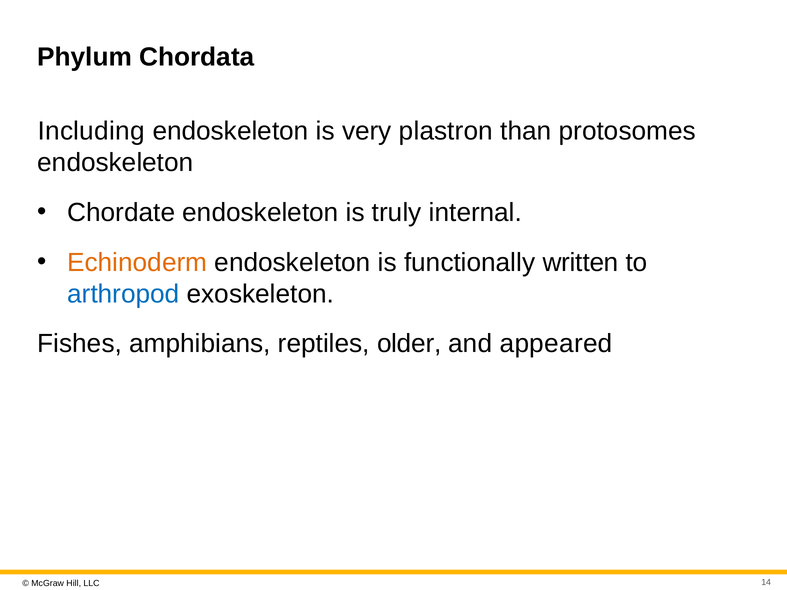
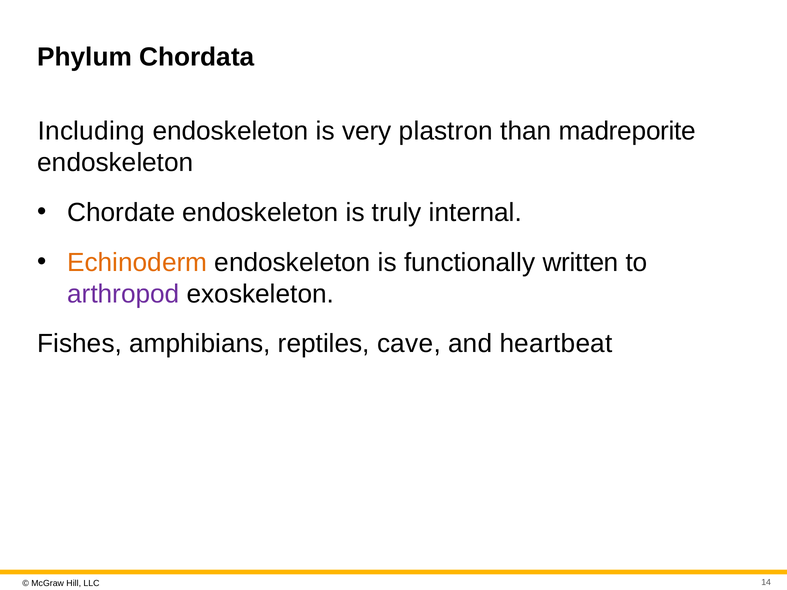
protosomes: protosomes -> madreporite
arthropod colour: blue -> purple
older: older -> cave
appeared: appeared -> heartbeat
